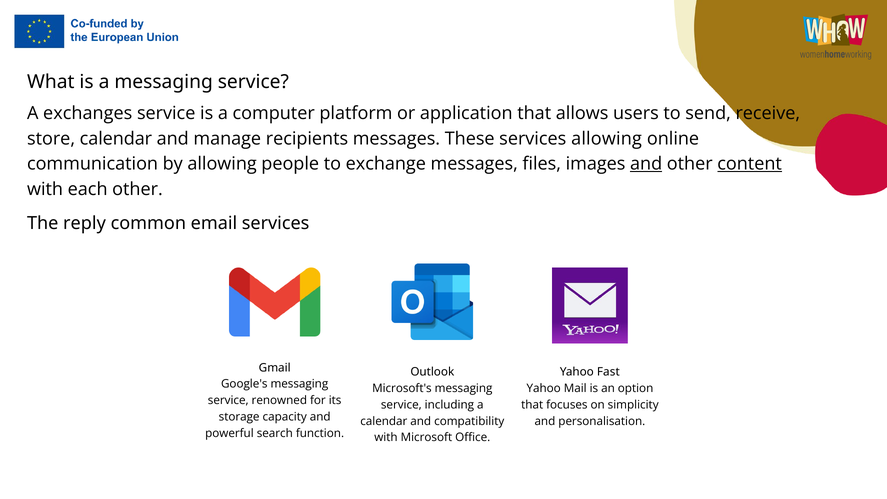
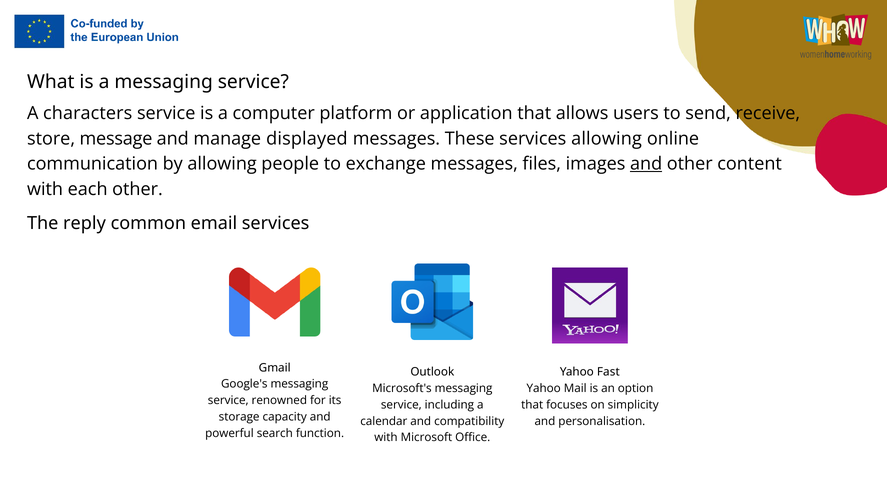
exchanges: exchanges -> characters
store calendar: calendar -> message
recipients: recipients -> displayed
content underline: present -> none
